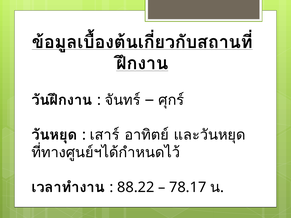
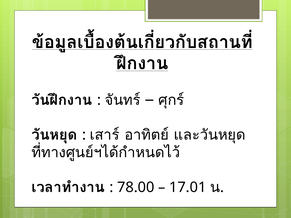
88.22: 88.22 -> 78.00
78.17: 78.17 -> 17.01
